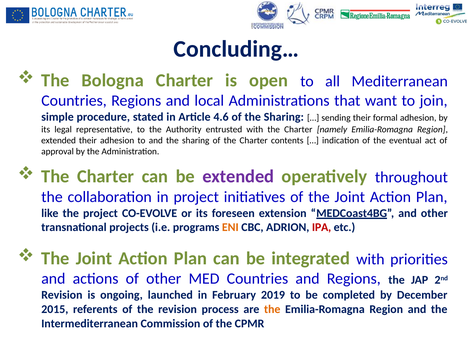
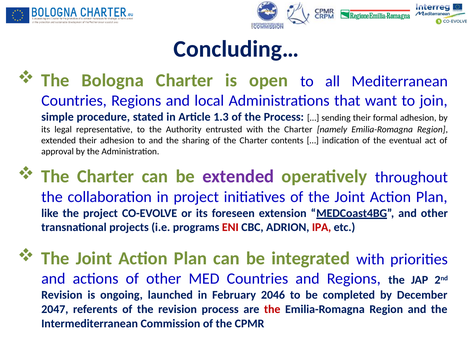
4.6: 4.6 -> 1.3
of the Sharing: Sharing -> Process
ENI colour: orange -> red
2019: 2019 -> 2046
2015: 2015 -> 2047
the at (272, 309) colour: orange -> red
